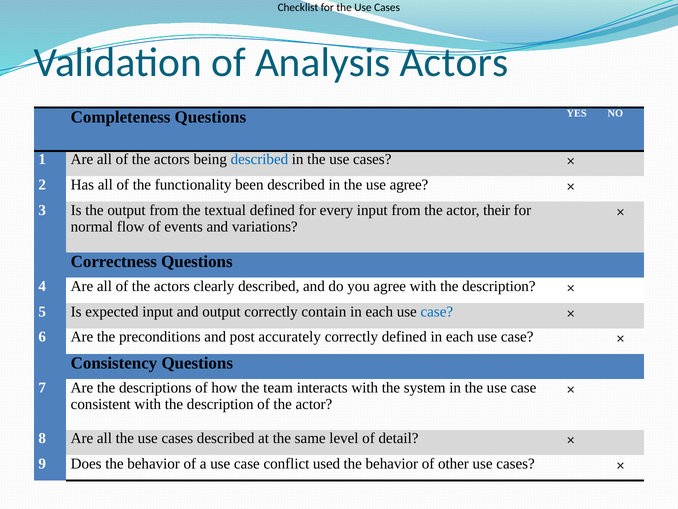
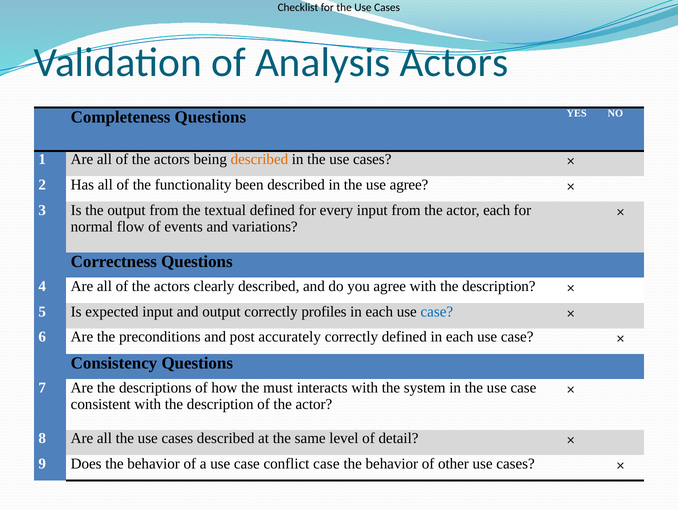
described at (259, 159) colour: blue -> orange
actor their: their -> each
contain: contain -> profiles
team: team -> must
conflict used: used -> case
